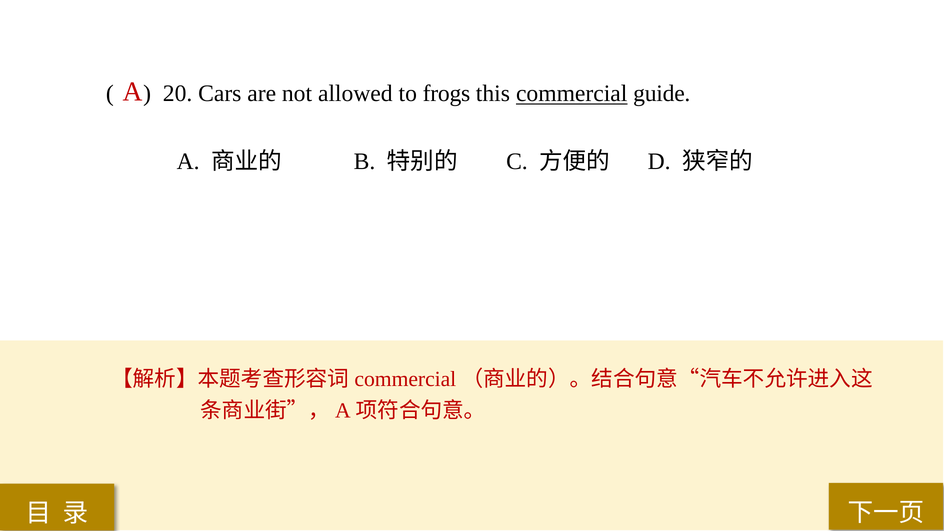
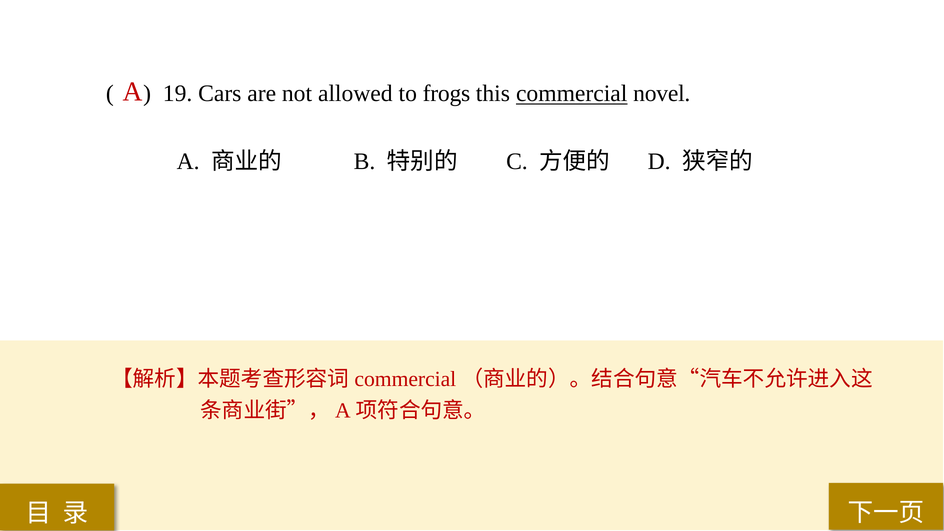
20: 20 -> 19
guide: guide -> novel
